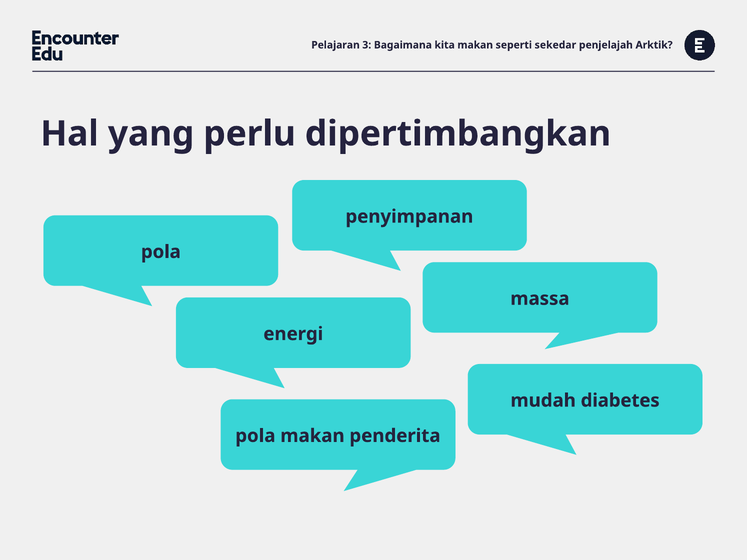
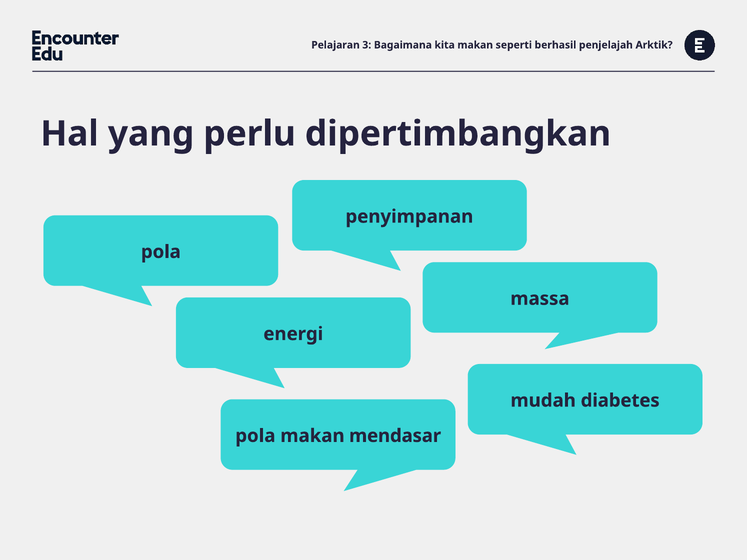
sekedar: sekedar -> berhasil
penderita: penderita -> mendasar
